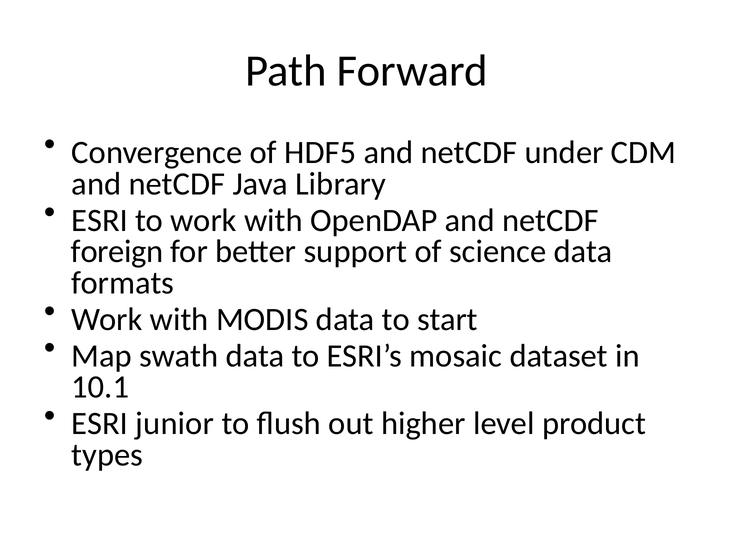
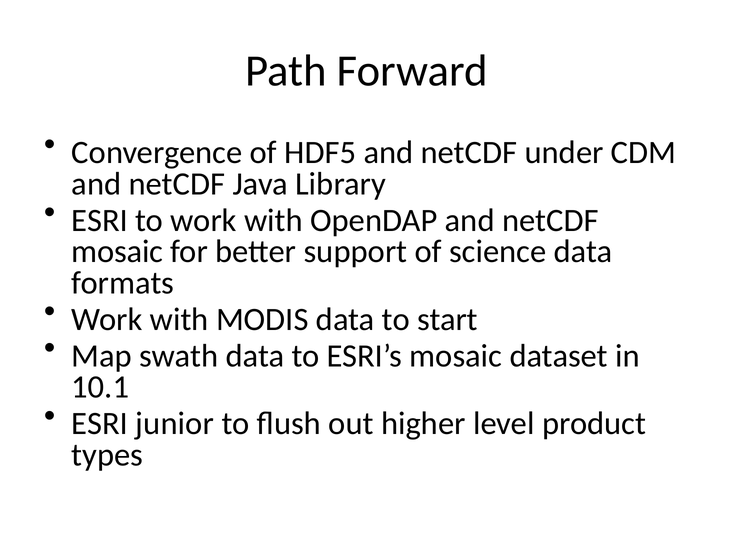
foreign at (117, 252): foreign -> mosaic
